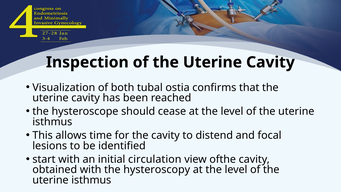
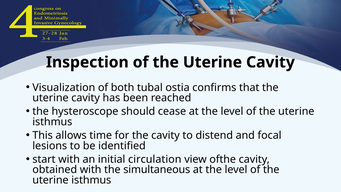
hysteroscopy: hysteroscopy -> simultaneous
